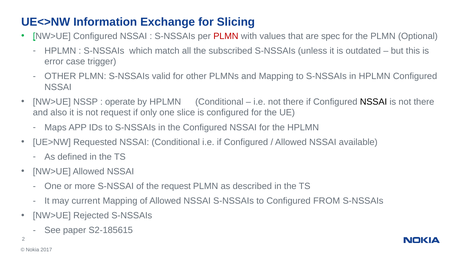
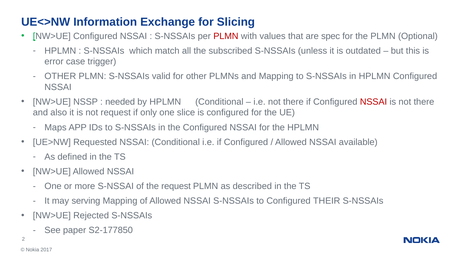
operate: operate -> needed
NSSAI at (373, 102) colour: black -> red
current: current -> serving
FROM: FROM -> THEIR
S2-185615: S2-185615 -> S2-177850
